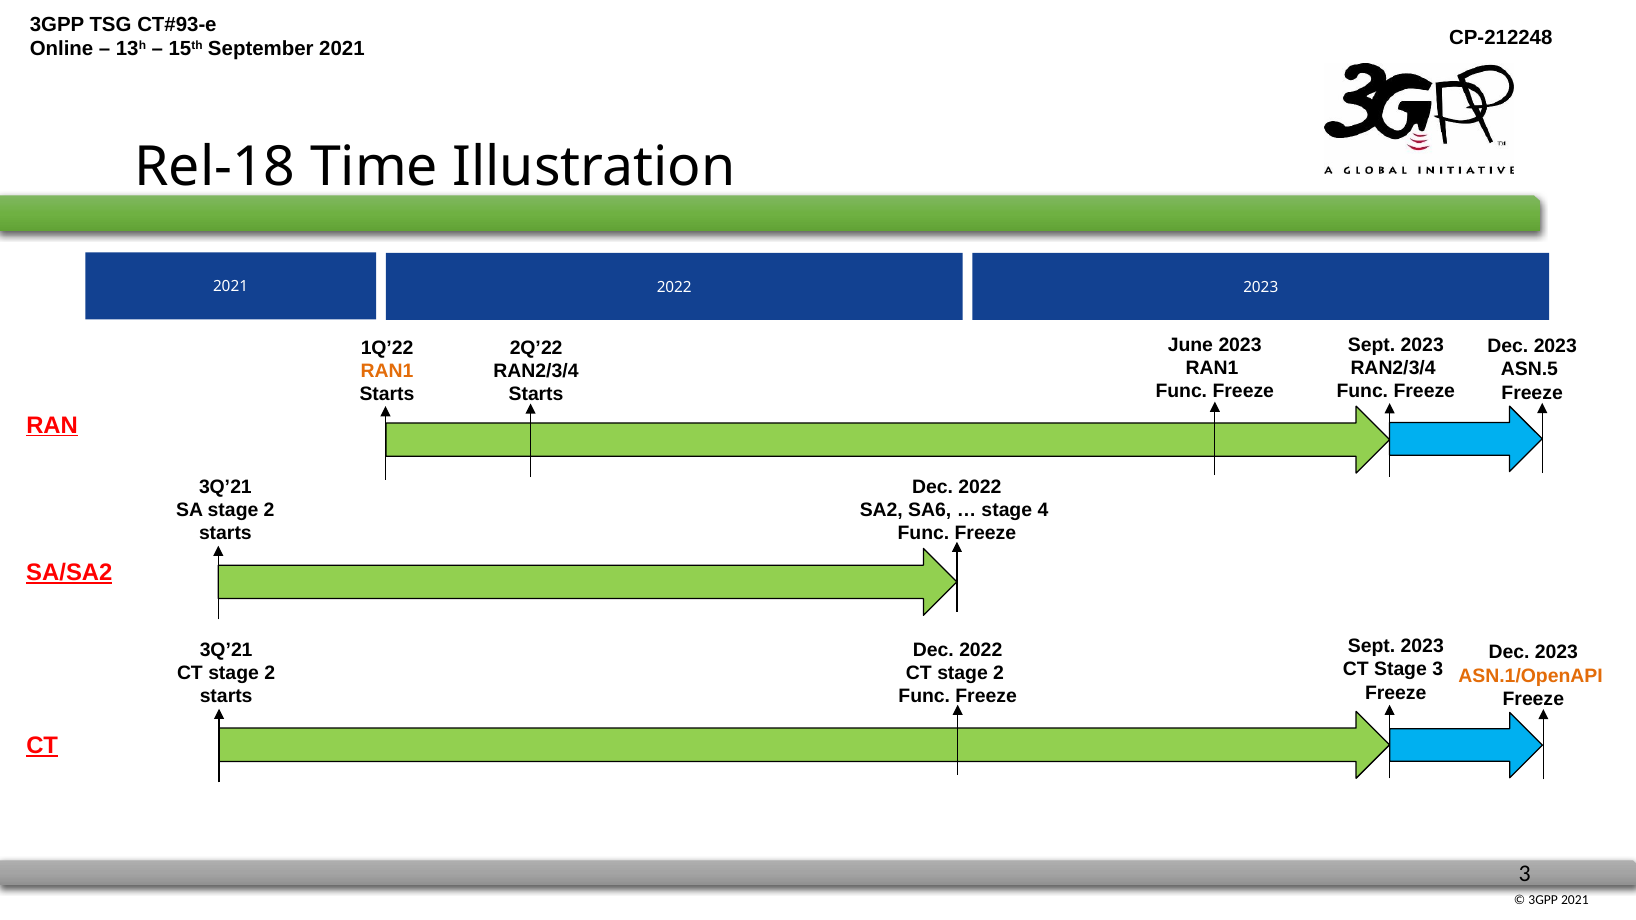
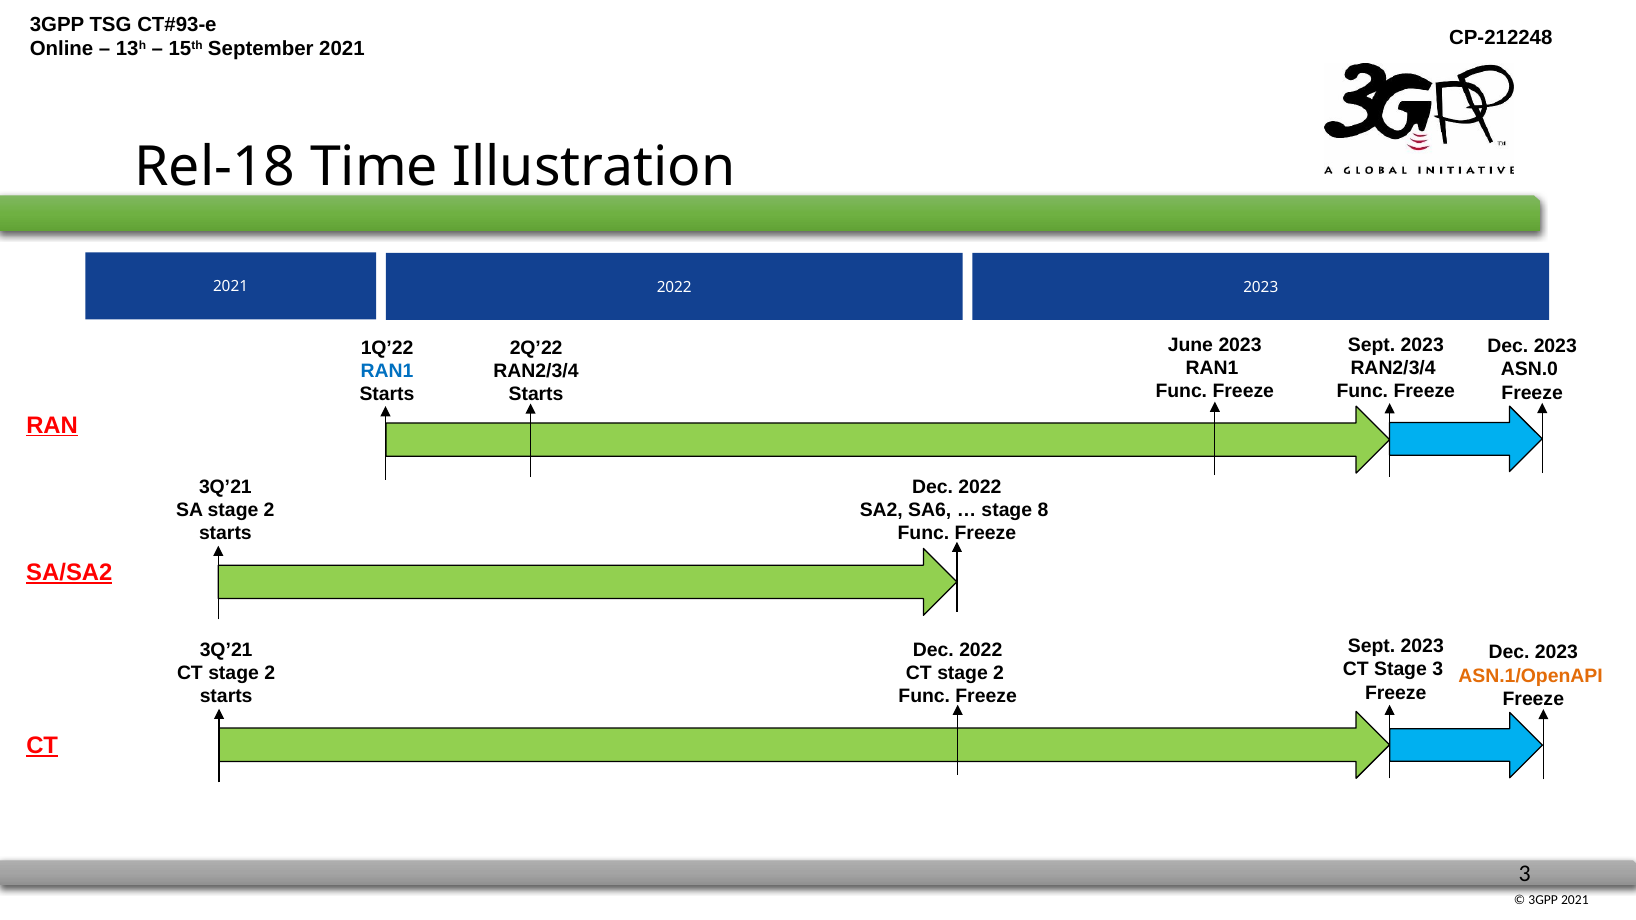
ASN.5: ASN.5 -> ASN.0
RAN1 at (387, 371) colour: orange -> blue
4: 4 -> 8
